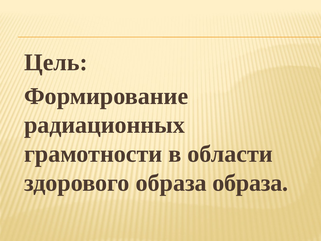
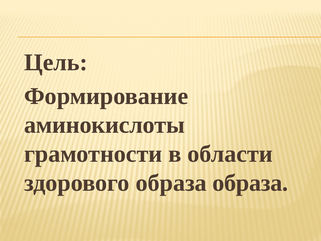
радиационных: радиационных -> аминокислоты
